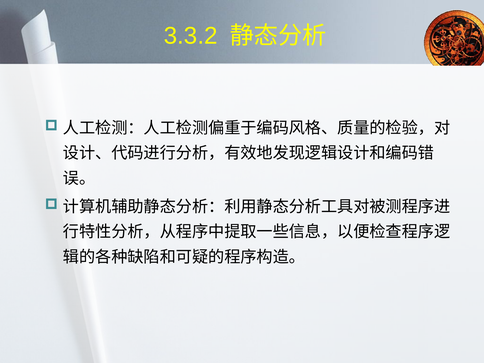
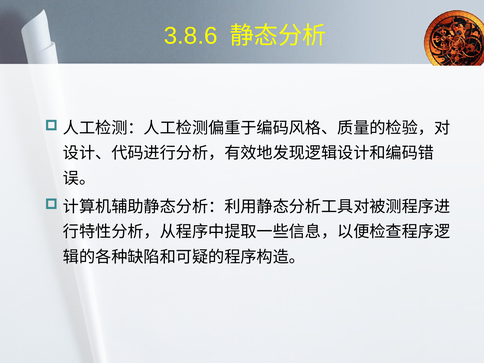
3.3.2: 3.3.2 -> 3.8.6
